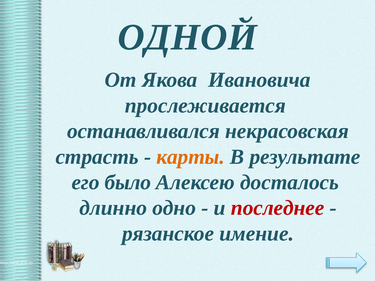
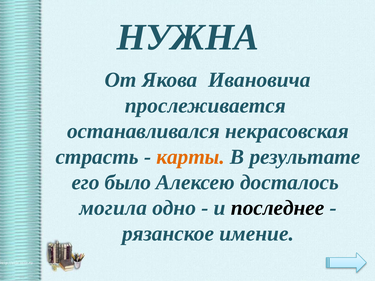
ОДНОЙ: ОДНОЙ -> НУЖНА
длинно: длинно -> могила
последнее colour: red -> black
